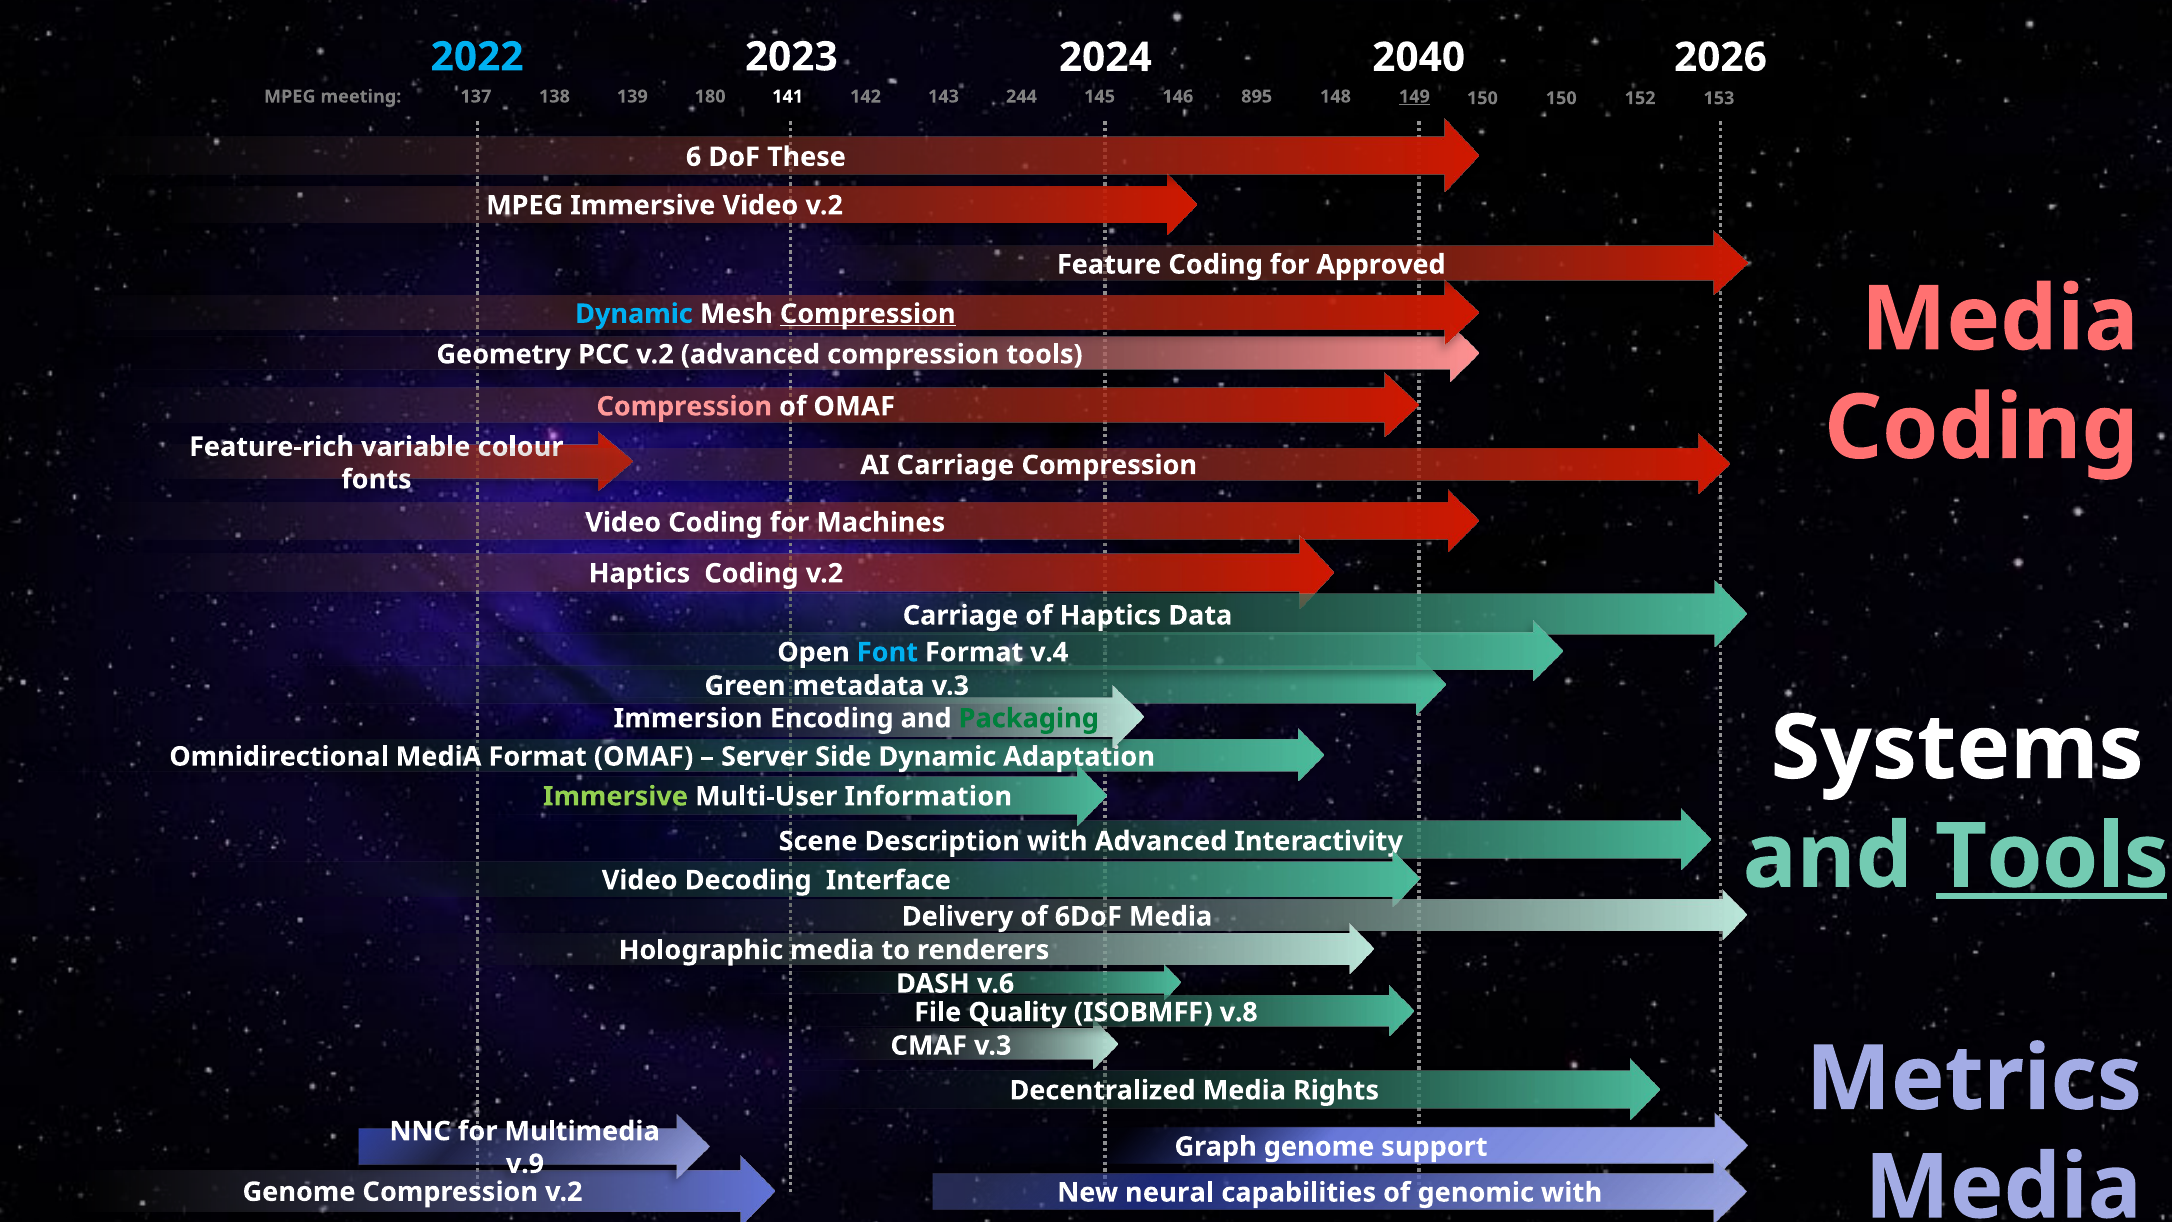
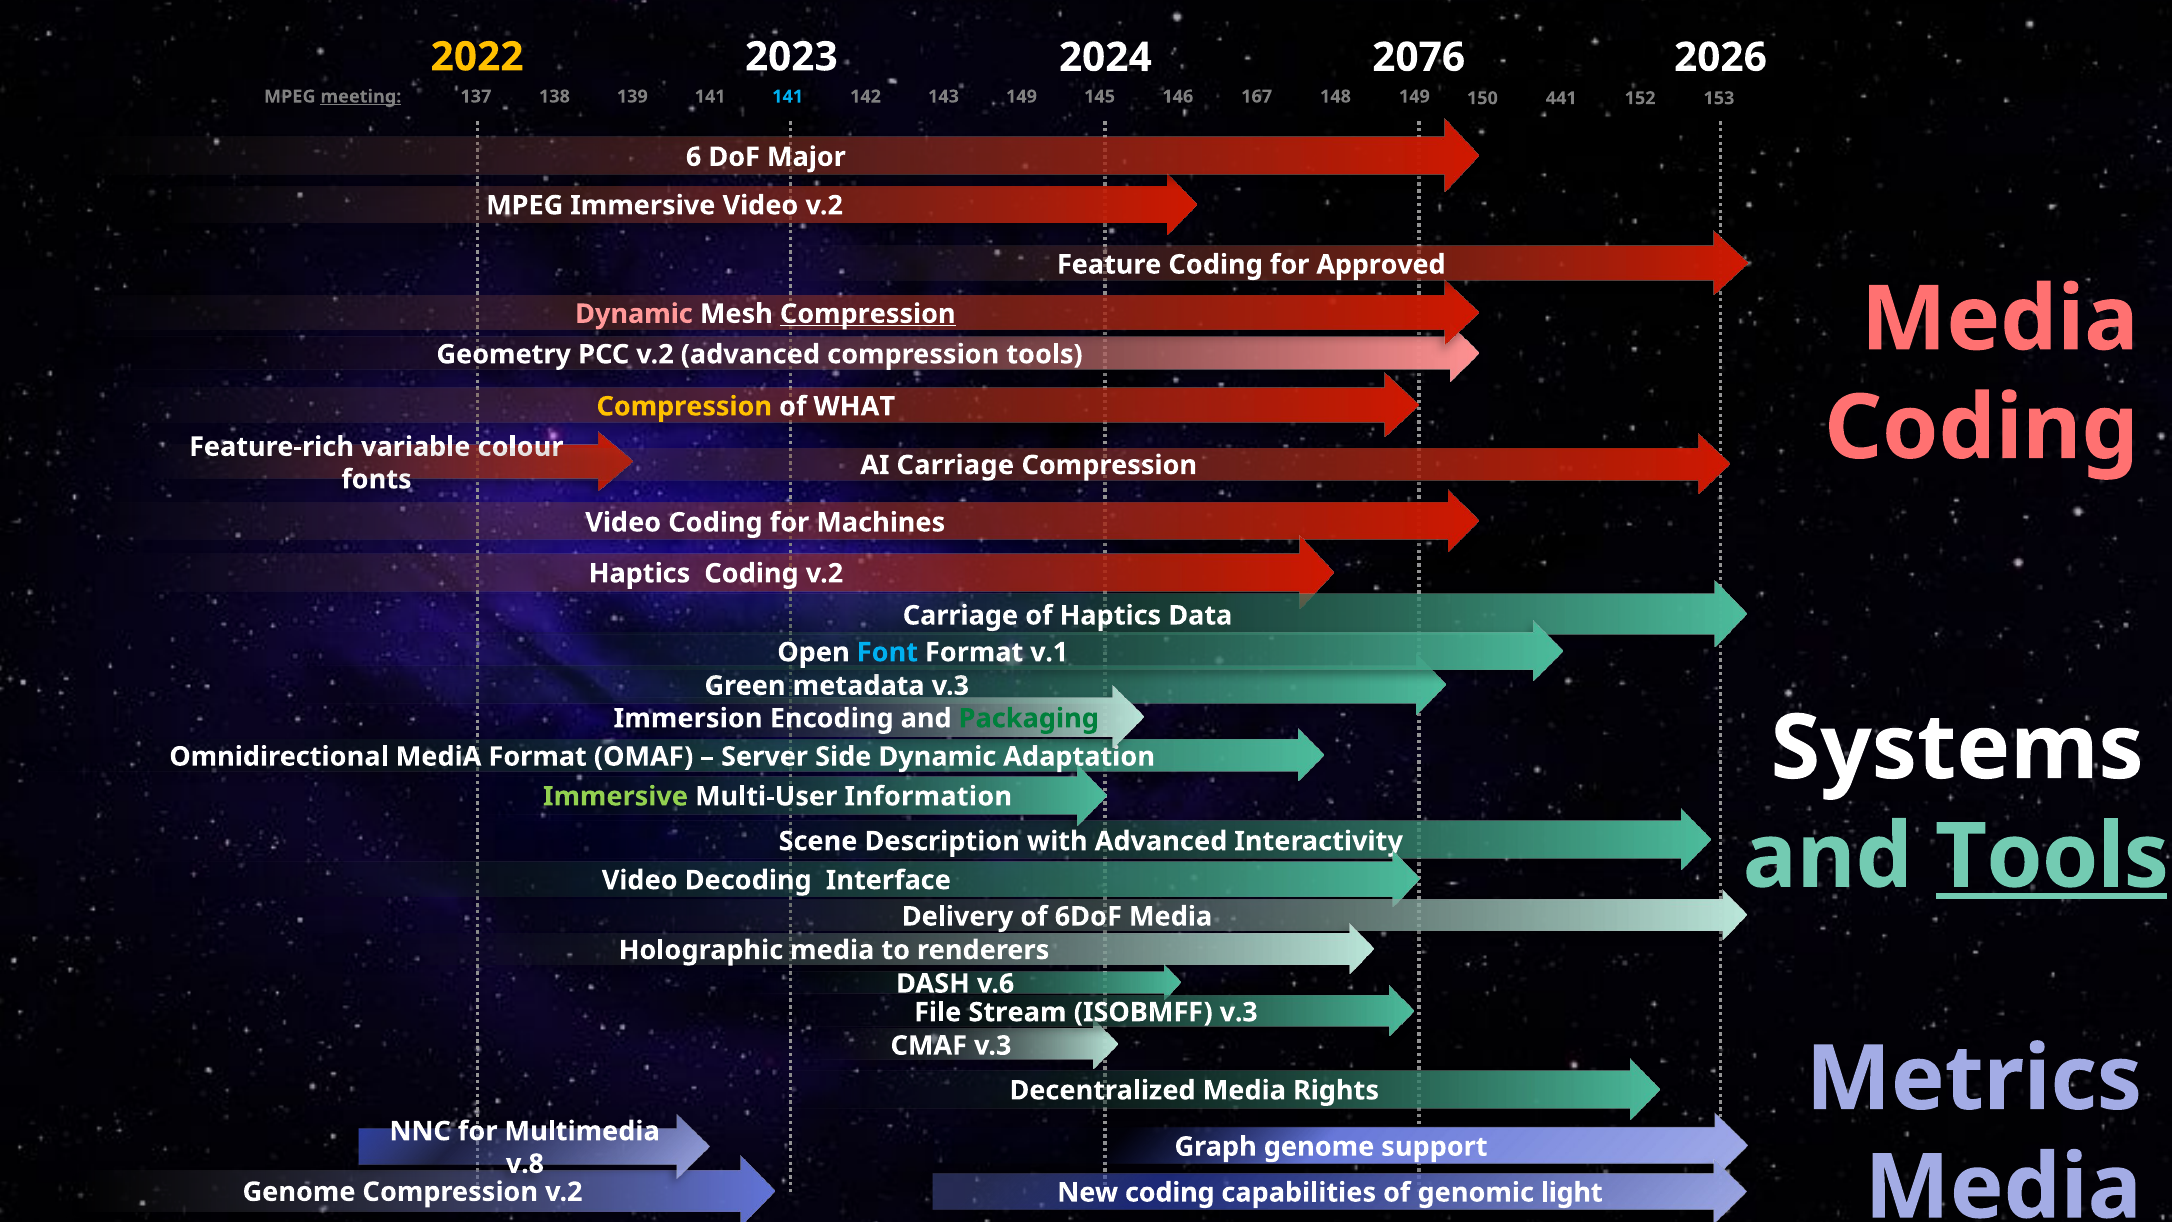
2022 colour: light blue -> yellow
2040: 2040 -> 2076
meeting underline: none -> present
139 180: 180 -> 141
141 at (788, 97) colour: white -> light blue
143 244: 244 -> 149
895: 895 -> 167
149 at (1414, 97) underline: present -> none
150 150: 150 -> 441
These: These -> Major
Dynamic at (634, 314) colour: light blue -> pink
Compression at (684, 406) colour: pink -> yellow
of OMAF: OMAF -> WHAT
v.4: v.4 -> v.1
Quality: Quality -> Stream
ISOBMFF v.8: v.8 -> v.3
v.9: v.9 -> v.8
New neural: neural -> coding
genomic with: with -> light
